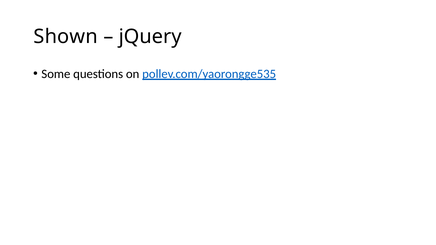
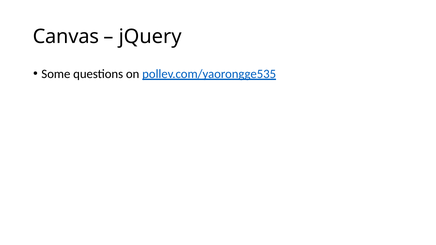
Shown: Shown -> Canvas
